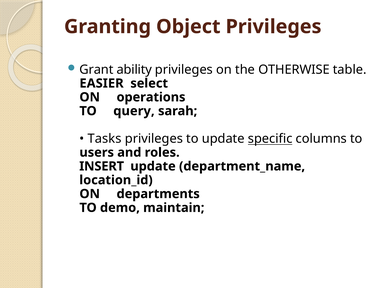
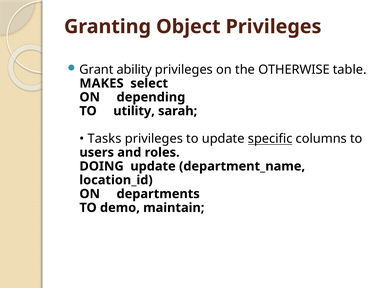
EASIER: EASIER -> MAKES
operations: operations -> depending
query: query -> utility
INSERT: INSERT -> DOING
